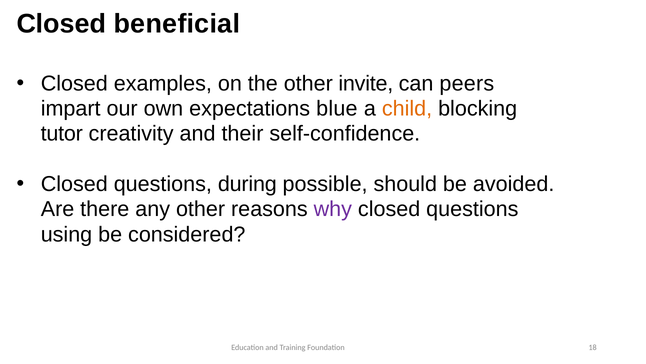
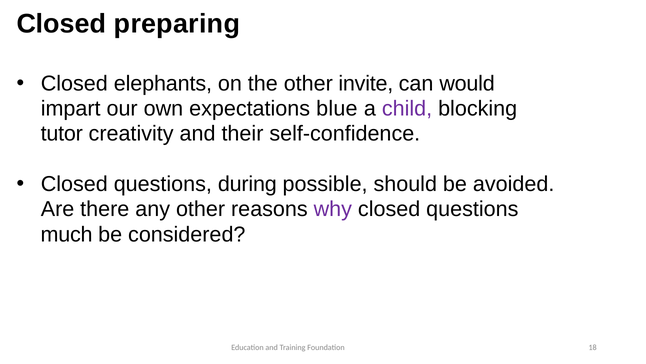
beneficial: beneficial -> preparing
examples: examples -> elephants
peers: peers -> would
child colour: orange -> purple
using: using -> much
